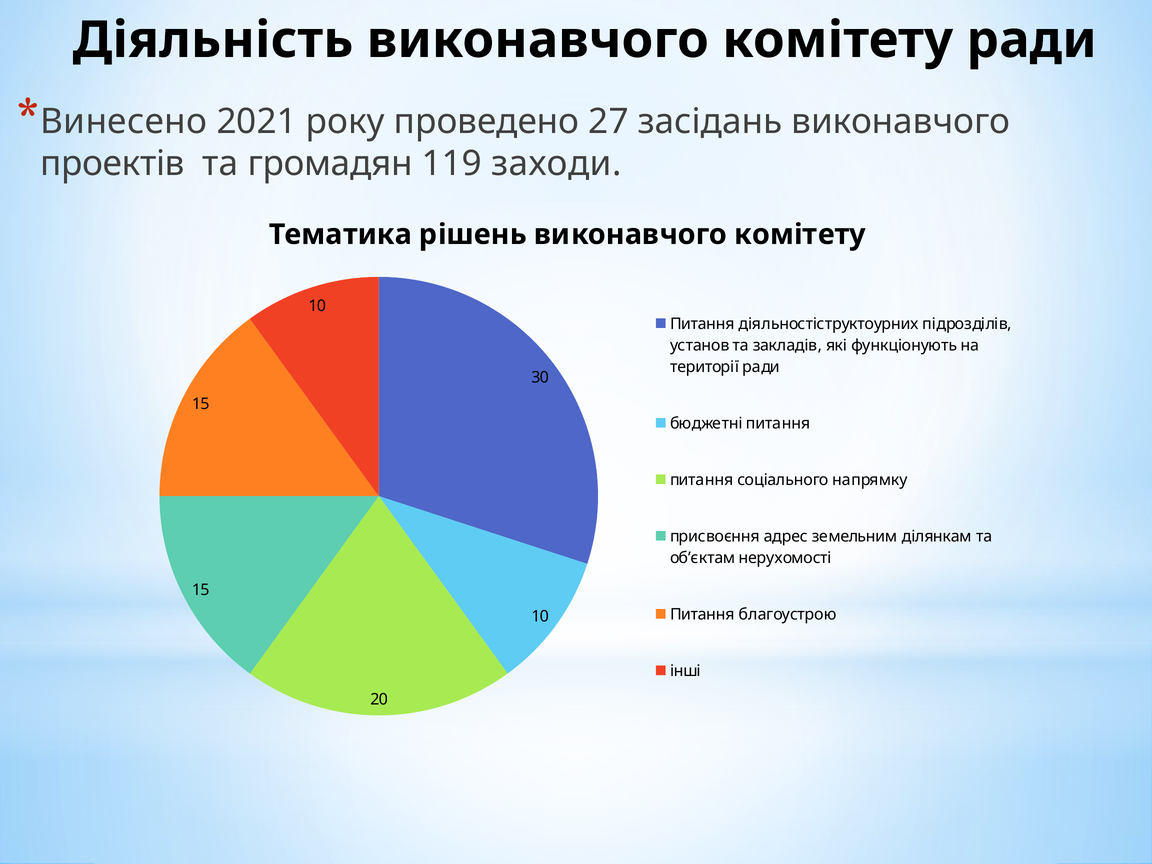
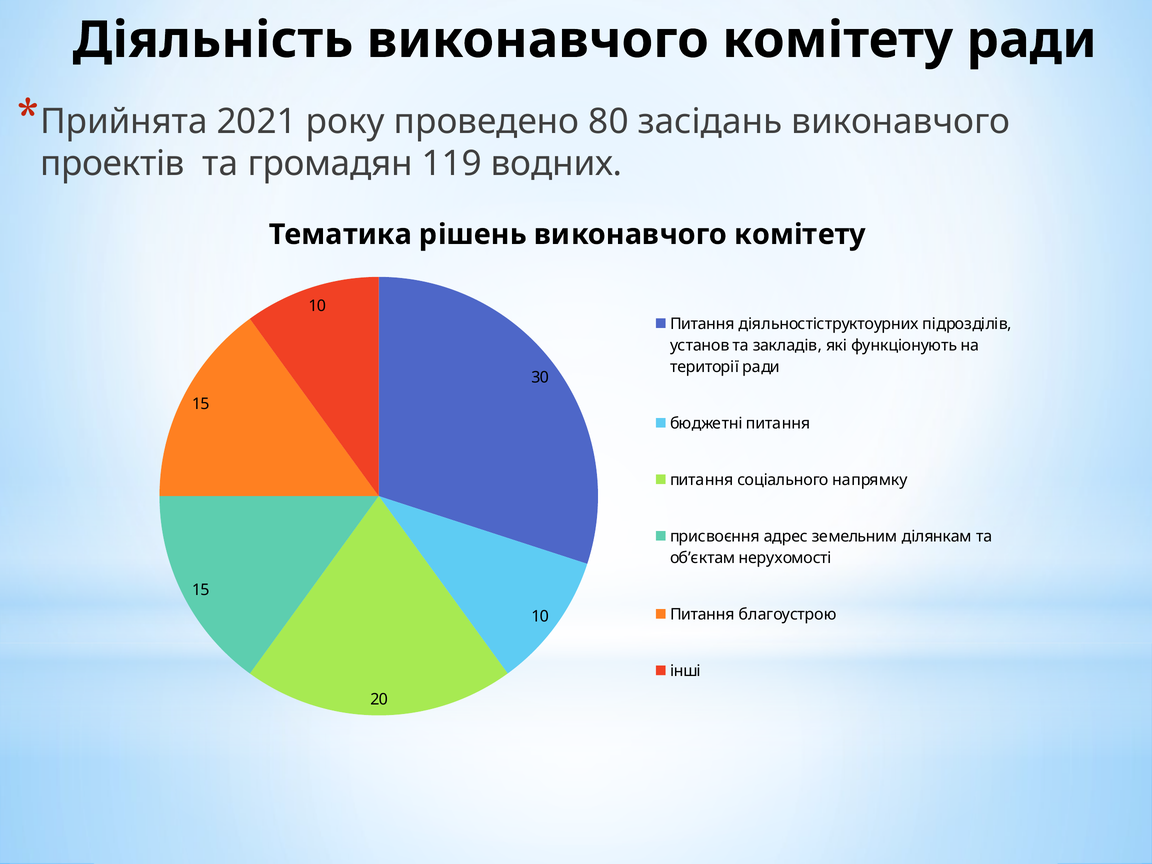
Винесено: Винесено -> Прийнята
27: 27 -> 80
заходи: заходи -> водних
